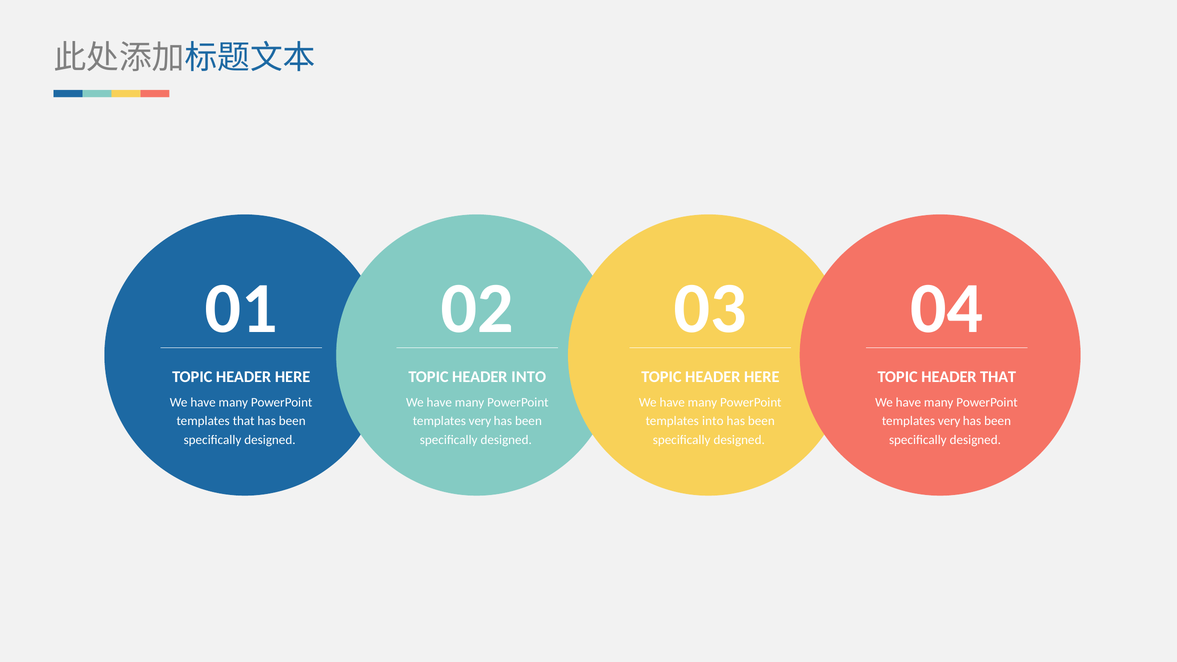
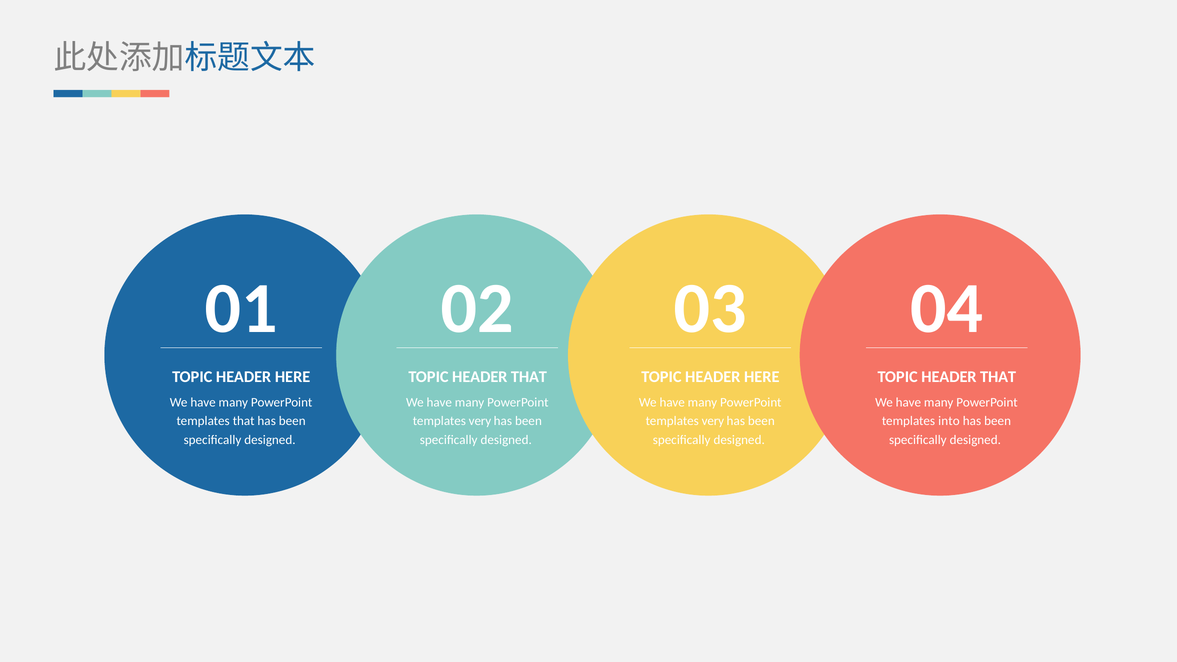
INTO at (529, 377): INTO -> THAT
into at (713, 421): into -> very
very at (949, 421): very -> into
